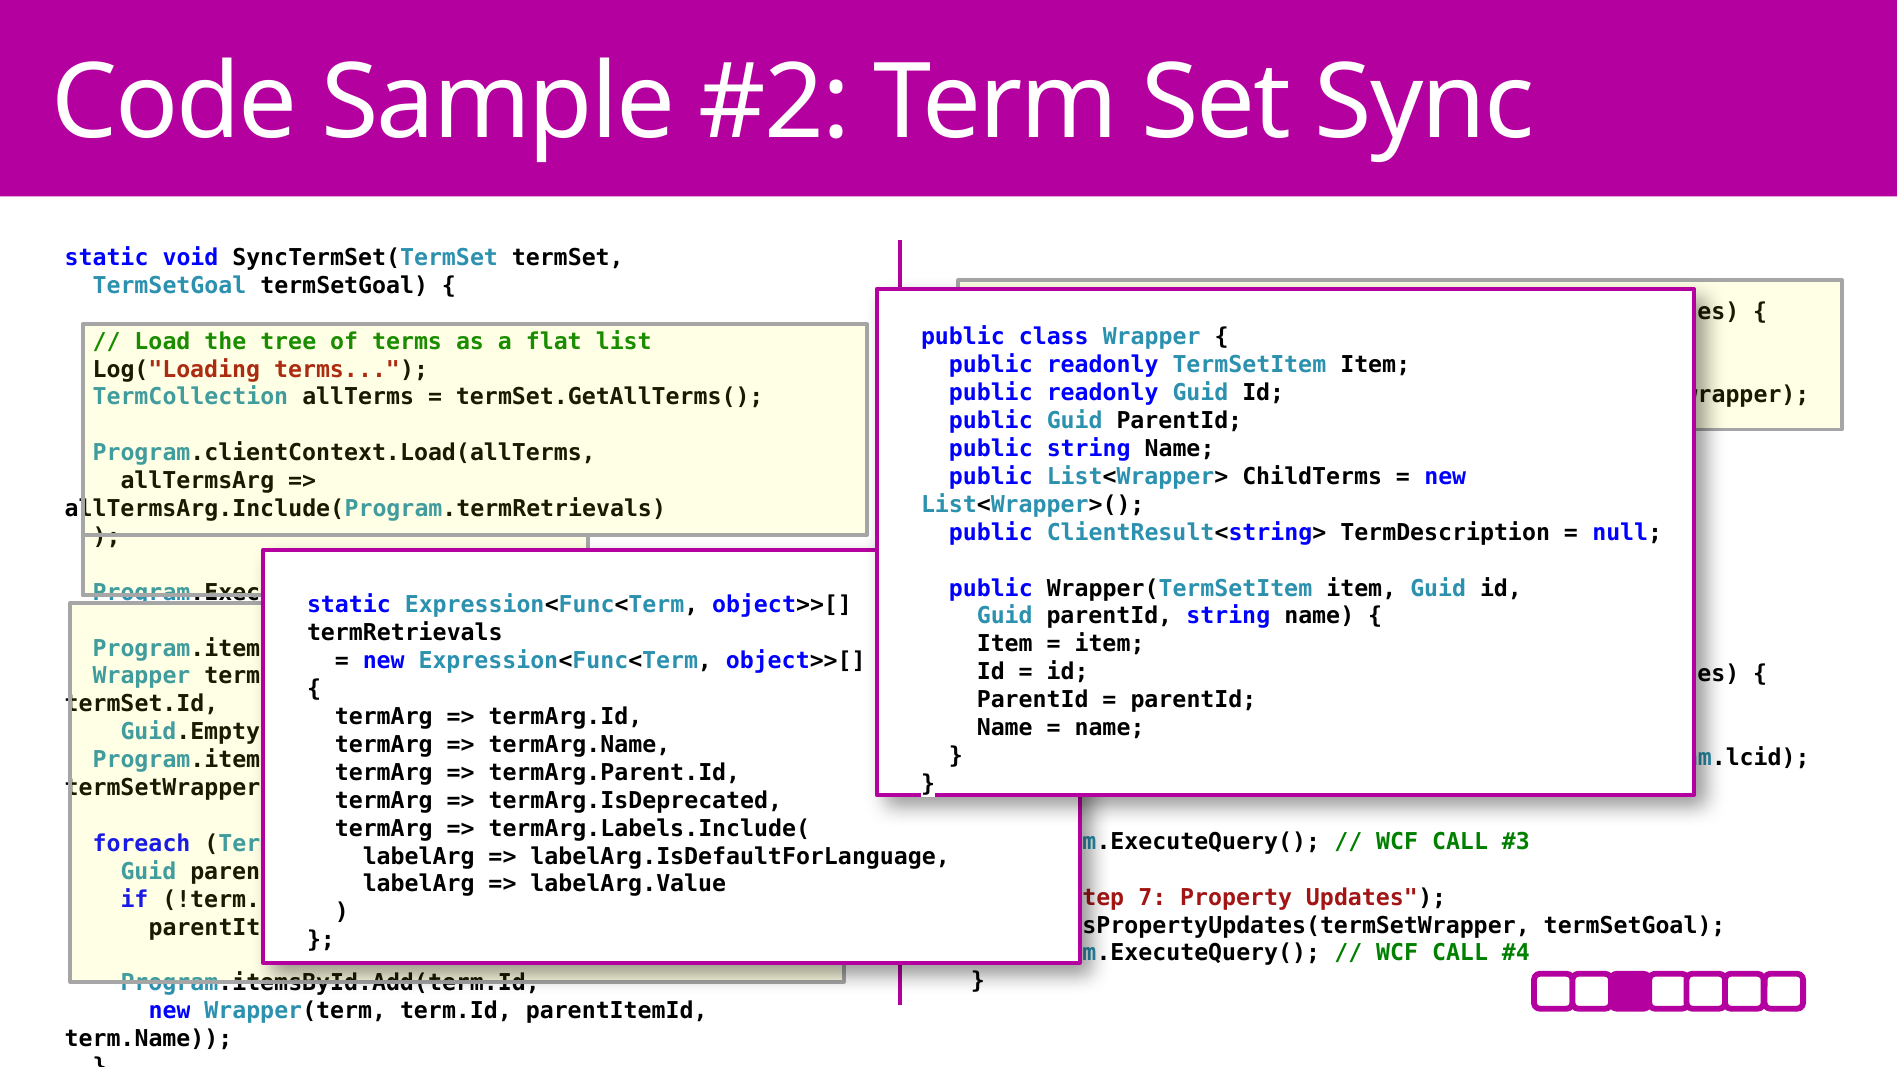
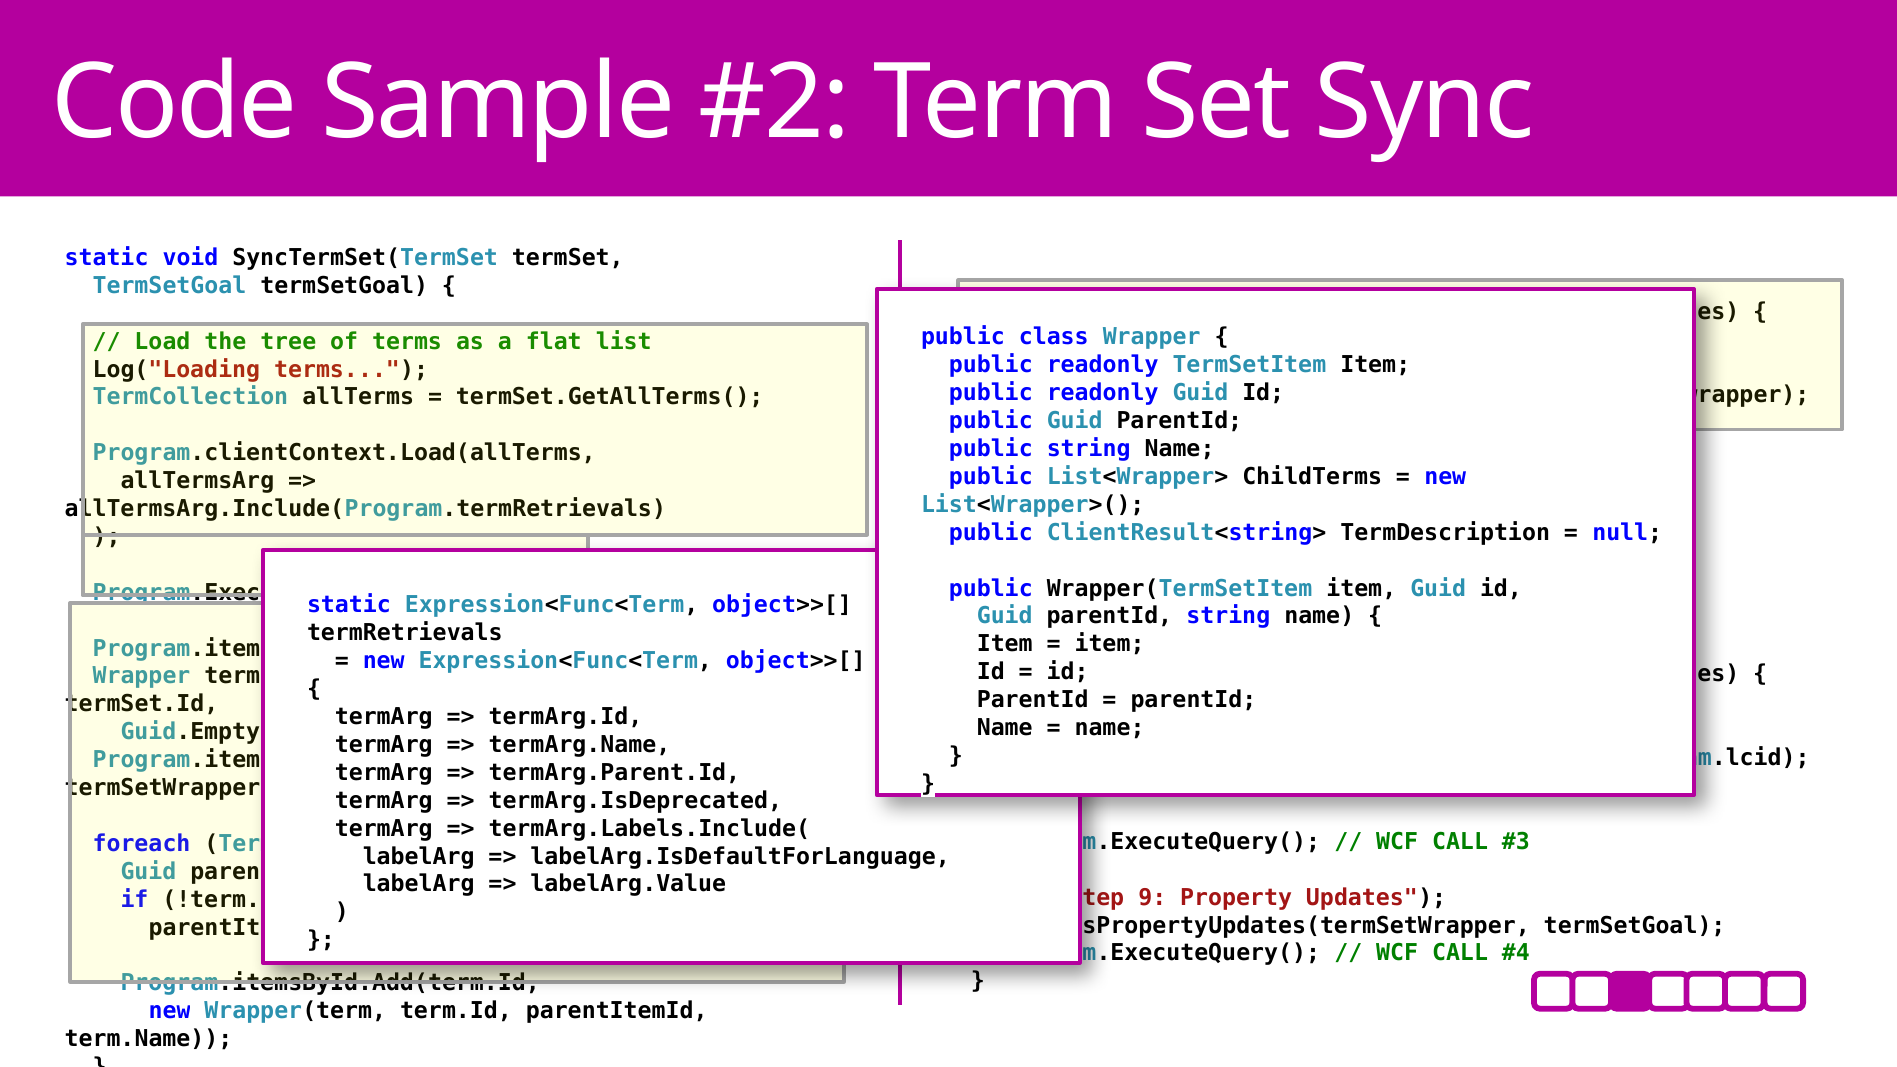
7: 7 -> 9
